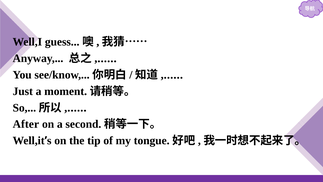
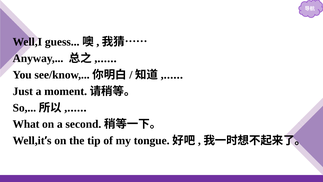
After: After -> What
